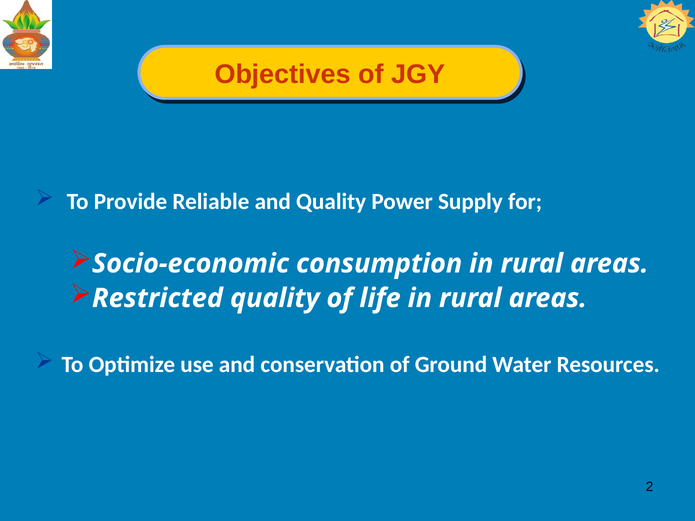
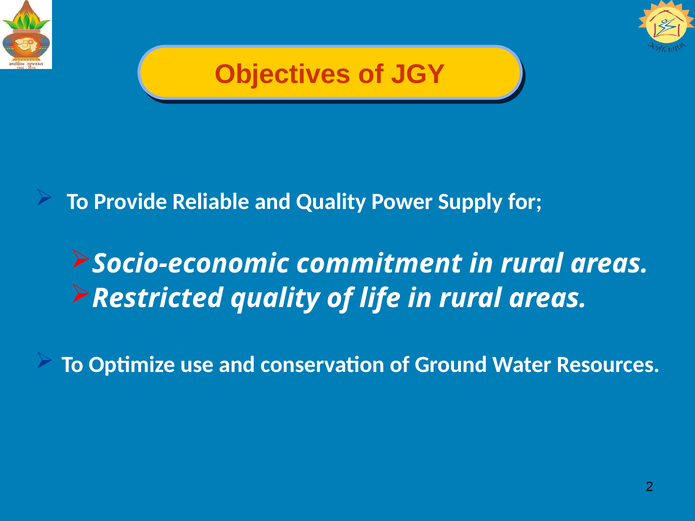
consumption: consumption -> commitment
